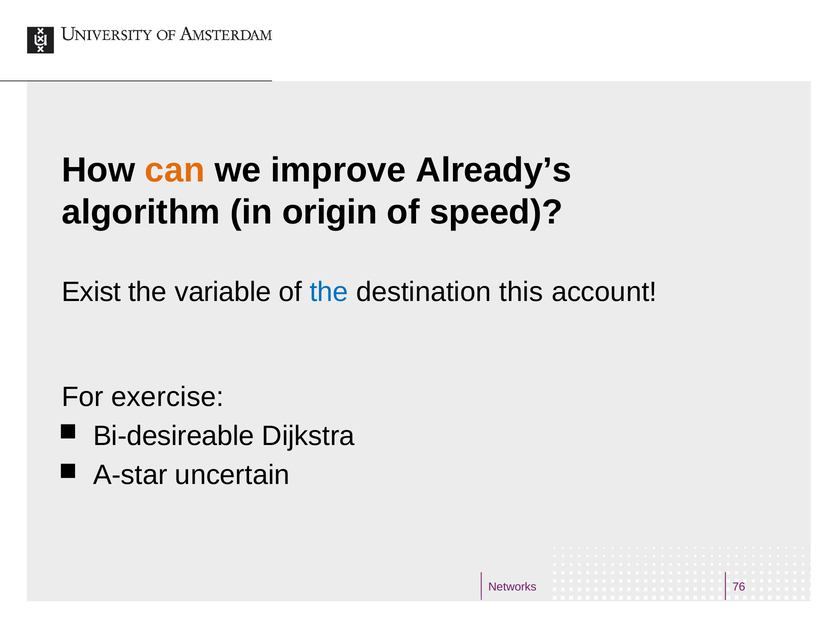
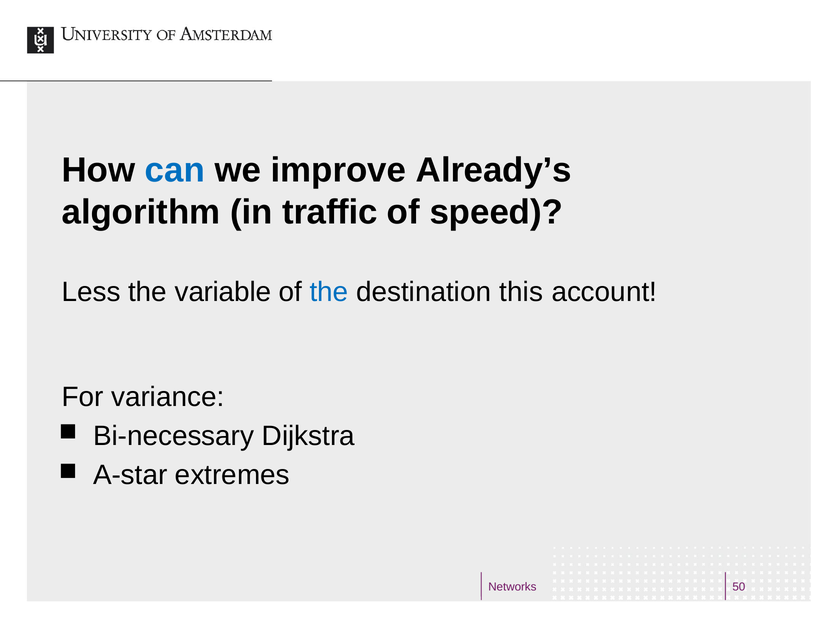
can colour: orange -> blue
origin: origin -> traffic
Exist: Exist -> Less
exercise: exercise -> variance
Bi-desireable: Bi-desireable -> Bi-necessary
uncertain: uncertain -> extremes
76: 76 -> 50
